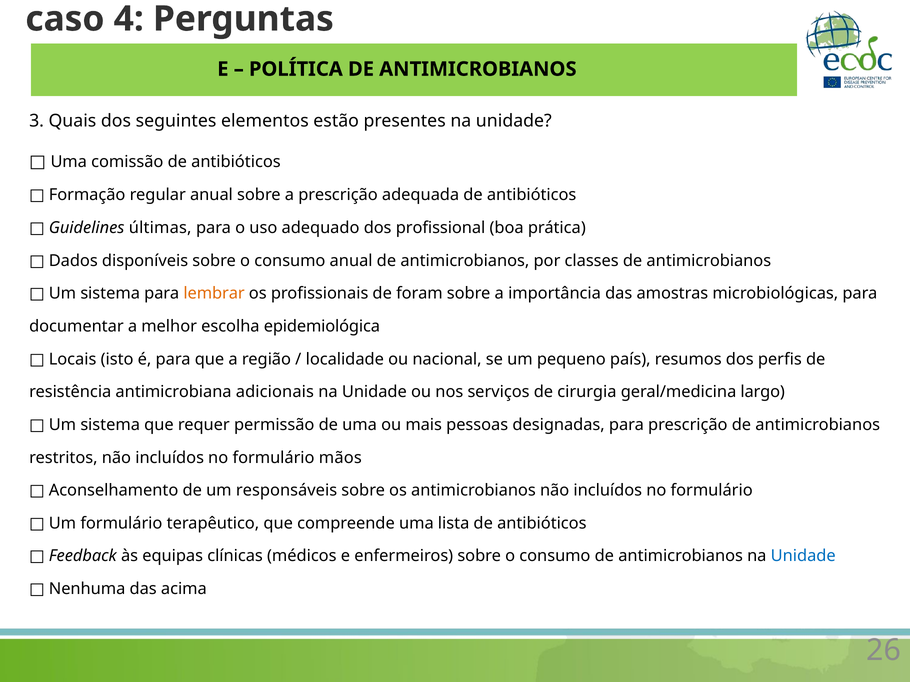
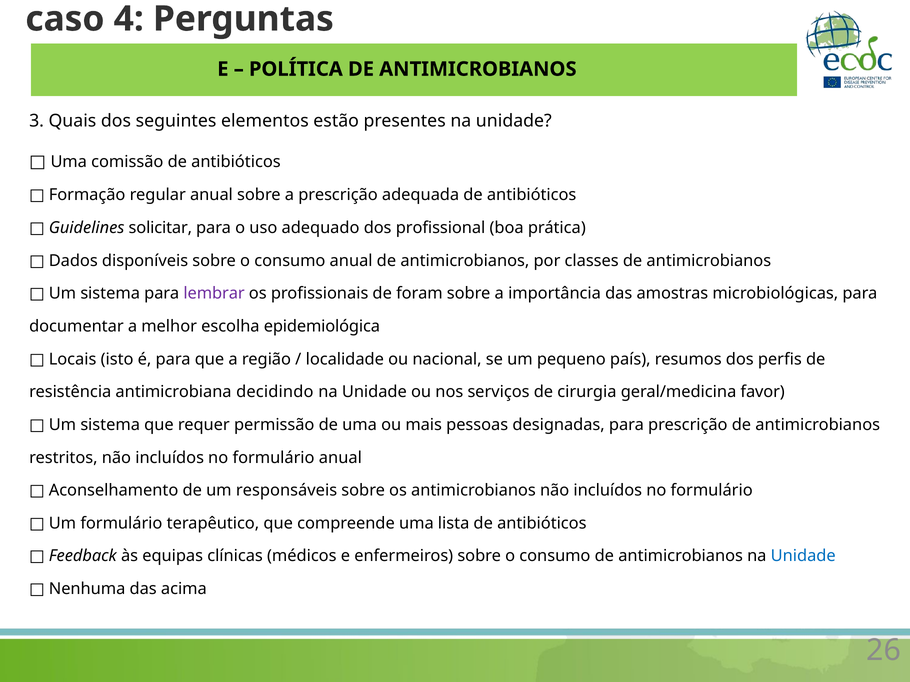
últimas: últimas -> solicitar
lembrar colour: orange -> purple
adicionais: adicionais -> decidindo
largo: largo -> favor
formulário mãos: mãos -> anual
